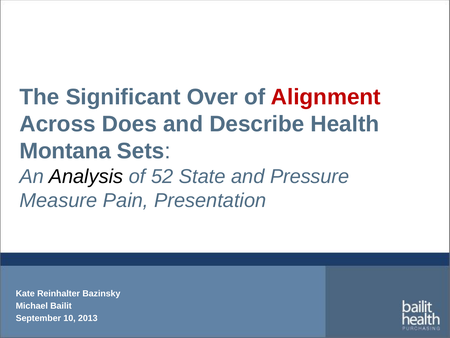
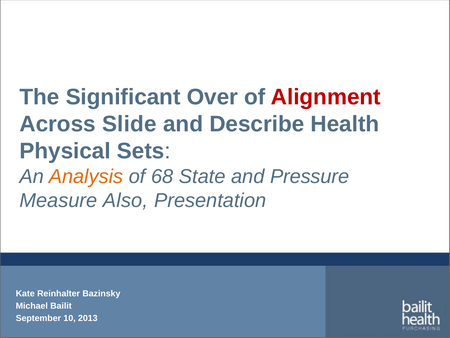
Does: Does -> Slide
Montana: Montana -> Physical
Analysis colour: black -> orange
52: 52 -> 68
Pain: Pain -> Also
